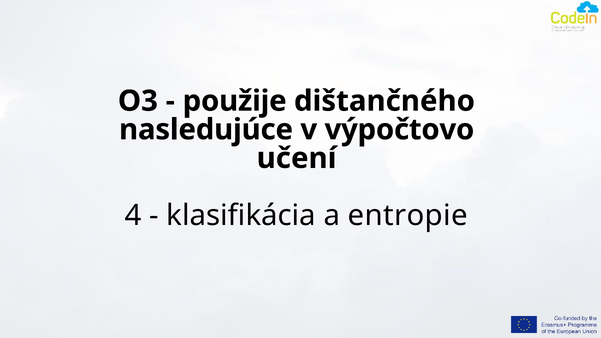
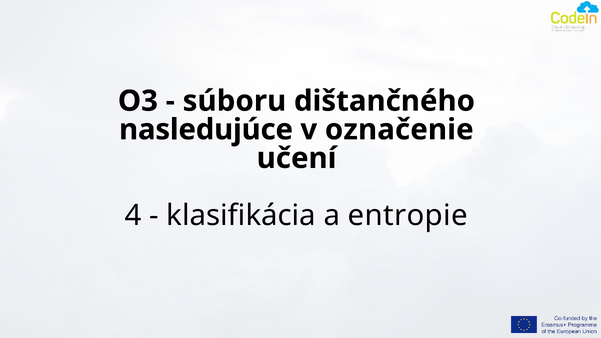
použije: použije -> súboru
výpočtovo: výpočtovo -> označenie
